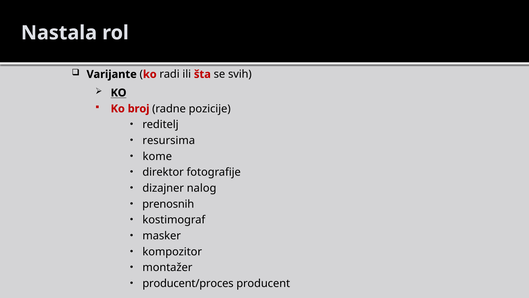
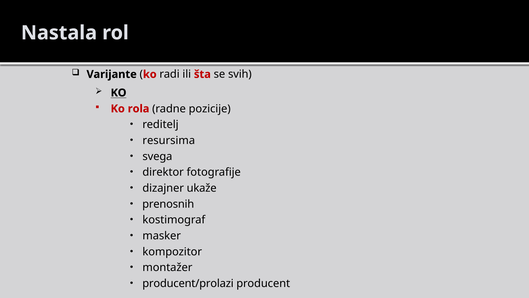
broj: broj -> rola
kome: kome -> svega
nalog: nalog -> ukaže
producent/proces: producent/proces -> producent/prolazi
